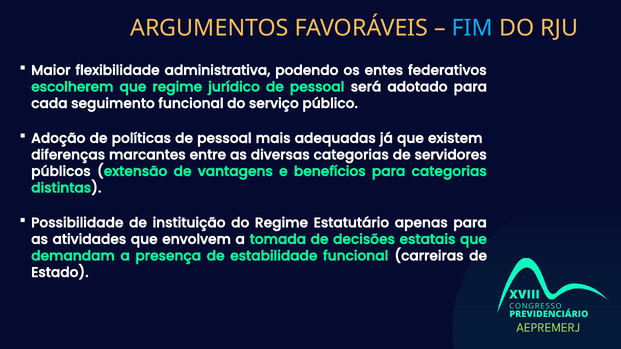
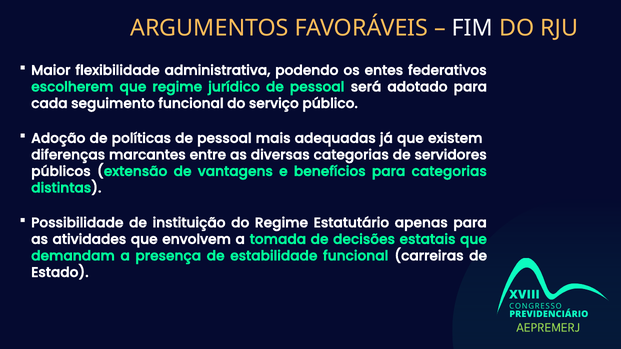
FIM colour: light blue -> white
